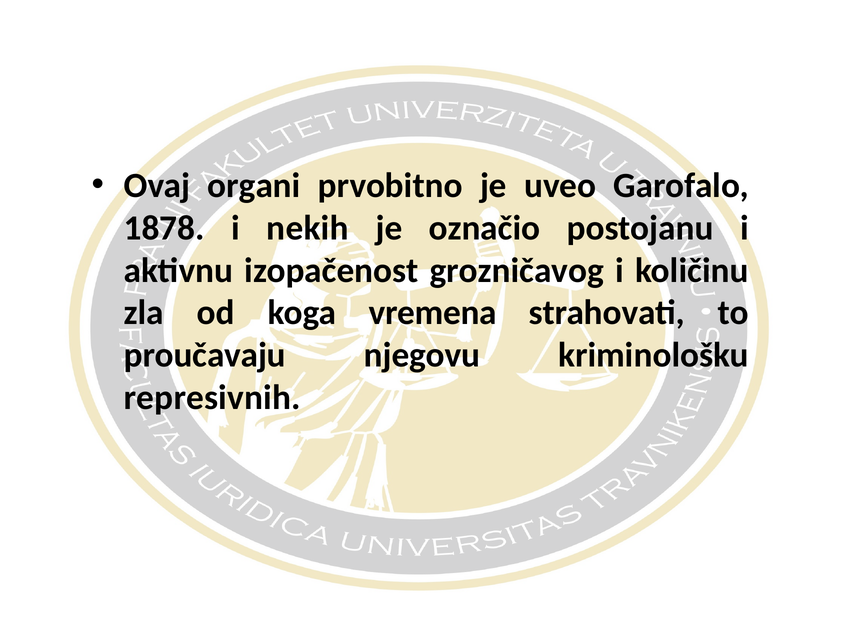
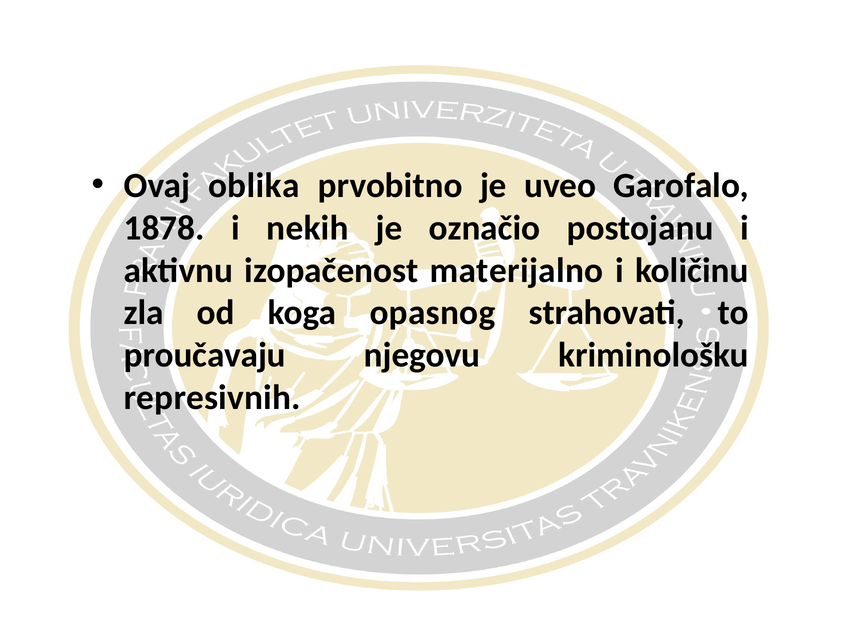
organi: organi -> oblika
grozničavog: grozničavog -> materijalno
vremena: vremena -> opasnog
